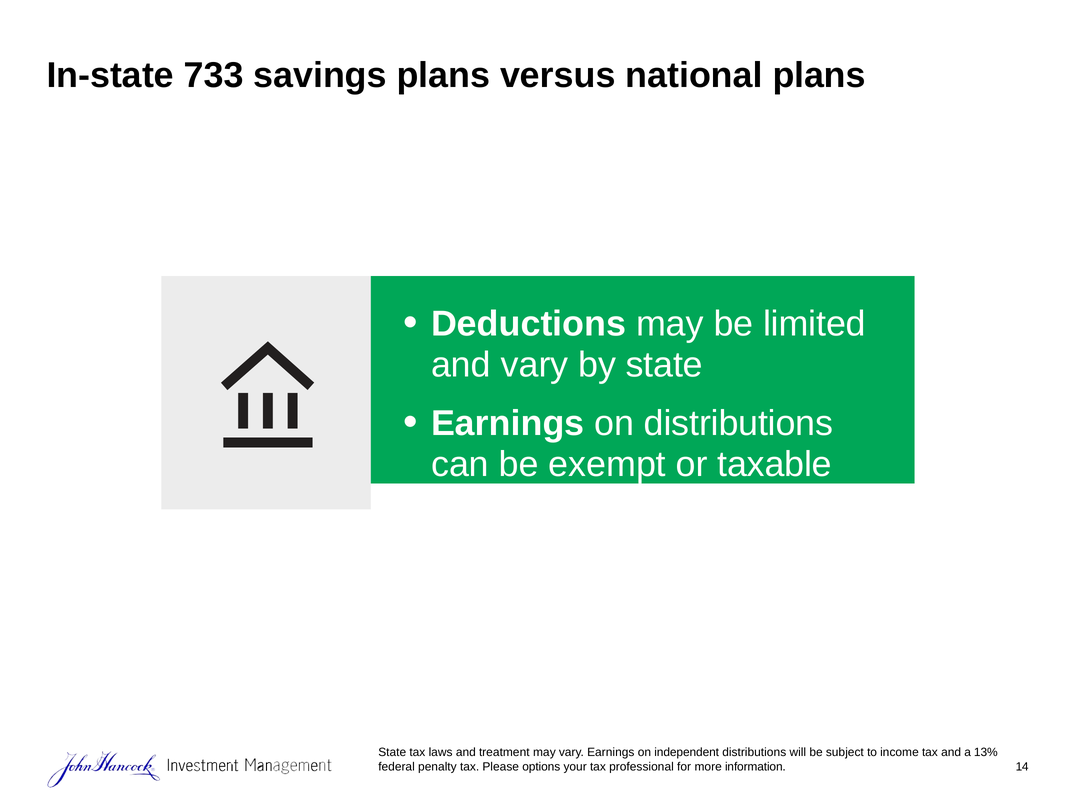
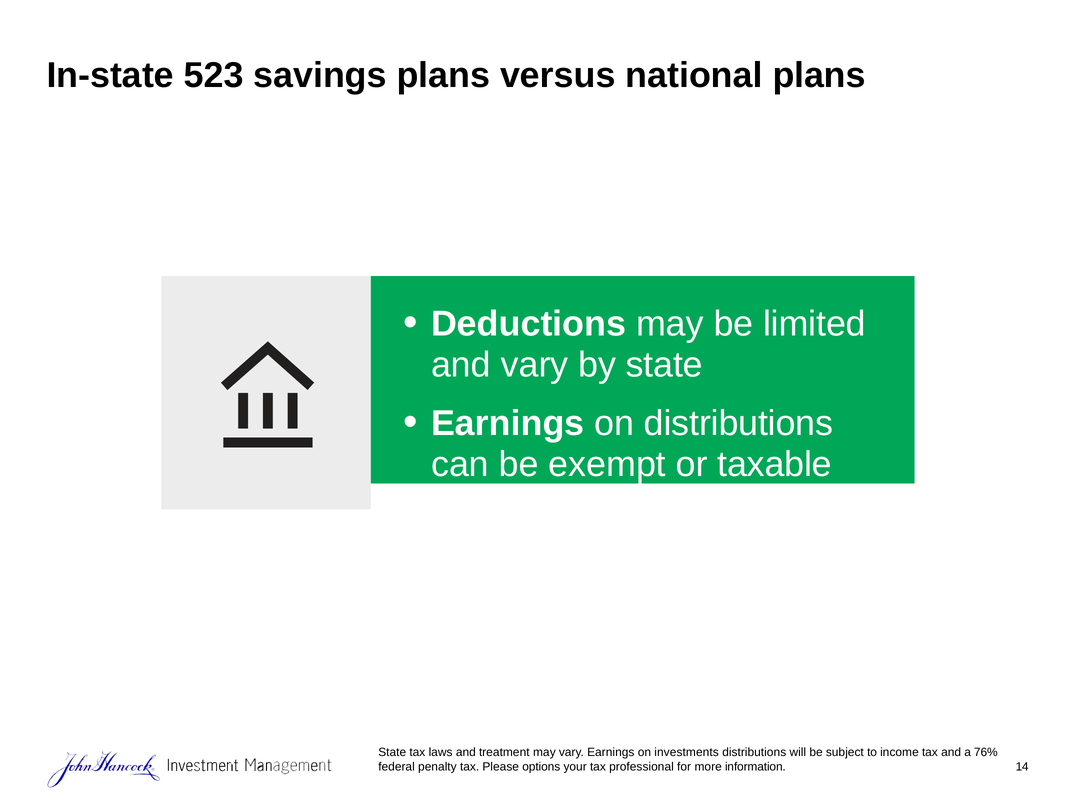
733: 733 -> 523
independent: independent -> investments
13%: 13% -> 76%
